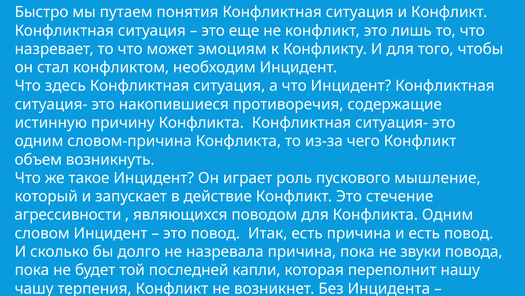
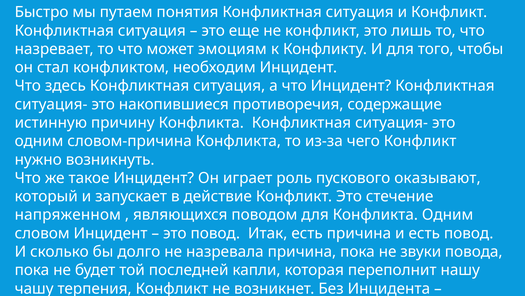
объем: объем -> нужно
мышление: мышление -> оказывают
агрессивности: агрессивности -> напряженном
